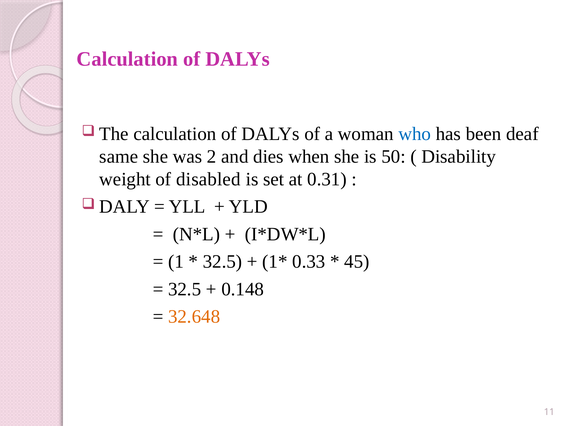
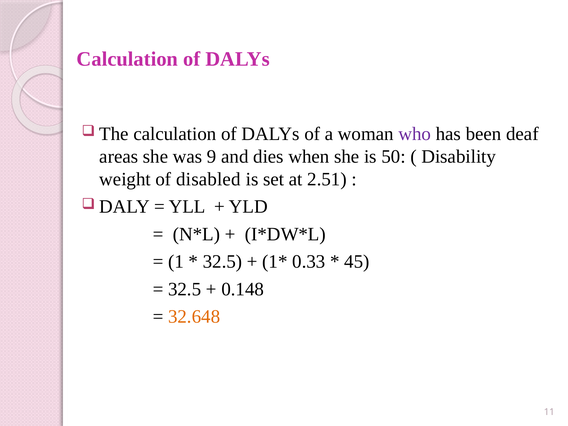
who colour: blue -> purple
same: same -> areas
2: 2 -> 9
0.31: 0.31 -> 2.51
